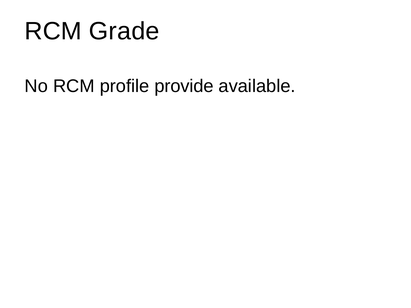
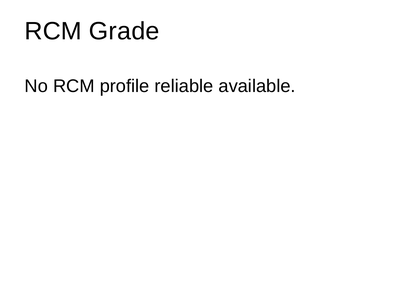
provide: provide -> reliable
